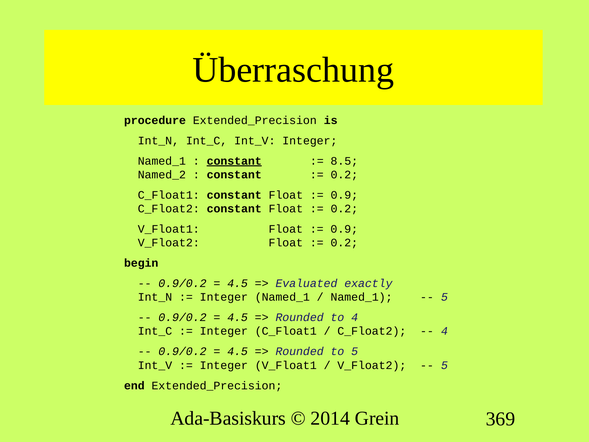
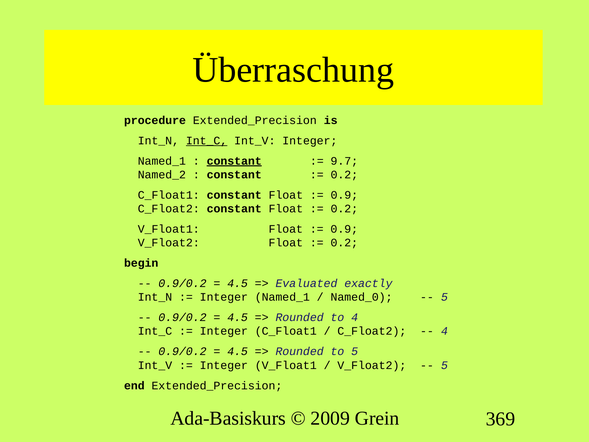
Int_C at (207, 141) underline: none -> present
8.5: 8.5 -> 9.7
Named_1 at (362, 297): Named_1 -> Named_0
2014: 2014 -> 2009
